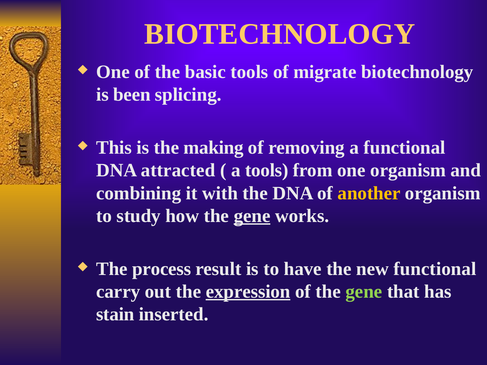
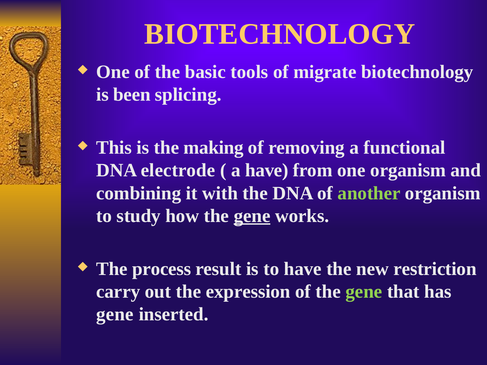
attracted: attracted -> electrode
a tools: tools -> have
another colour: yellow -> light green
new functional: functional -> restriction
expression underline: present -> none
stain at (115, 315): stain -> gene
